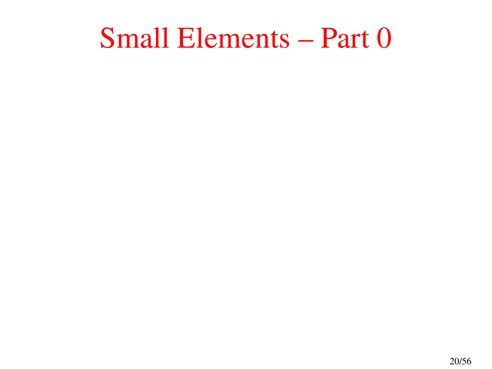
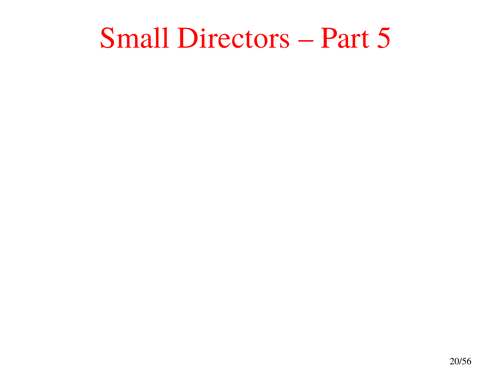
Elements: Elements -> Directors
0: 0 -> 5
